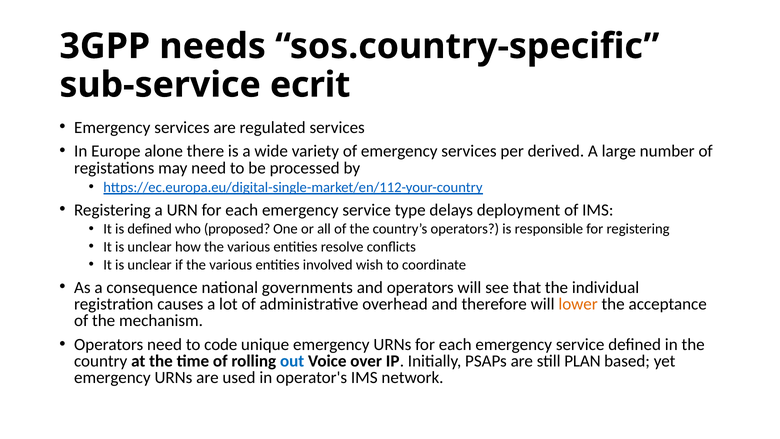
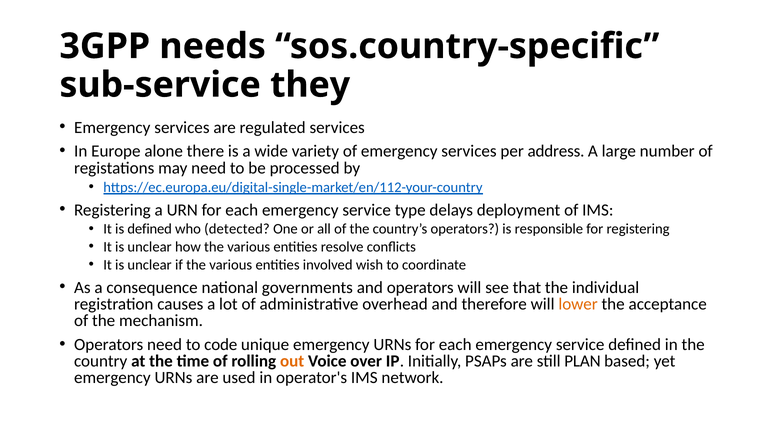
ecrit: ecrit -> they
derived: derived -> address
proposed: proposed -> detected
out colour: blue -> orange
